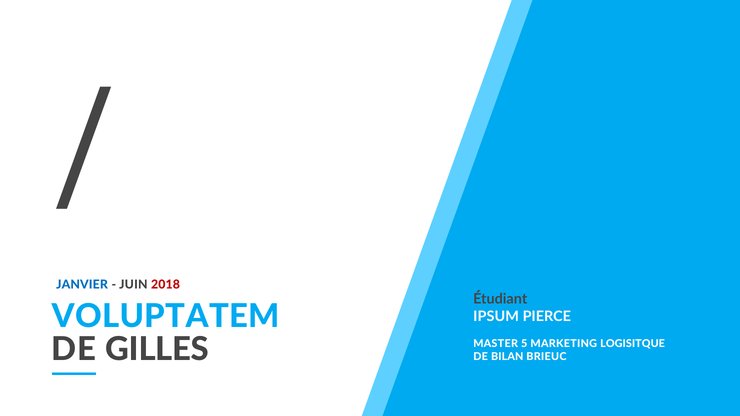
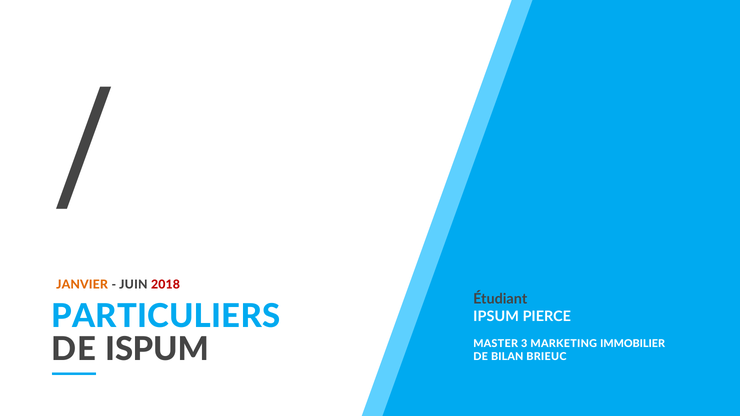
JANVIER colour: blue -> orange
VOLUPTATEM: VOLUPTATEM -> PARTICULIERS
GILLES: GILLES -> ISPUM
5: 5 -> 3
LOGISITQUE: LOGISITQUE -> IMMOBILIER
